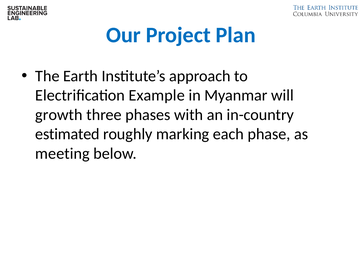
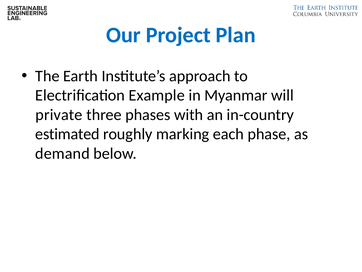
growth: growth -> private
meeting: meeting -> demand
